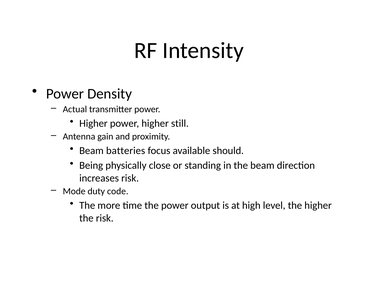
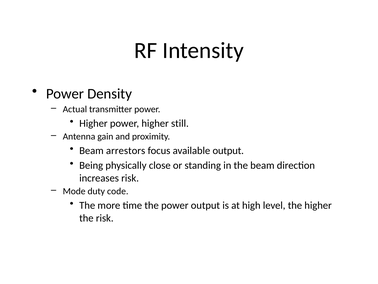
batteries: batteries -> arrestors
available should: should -> output
